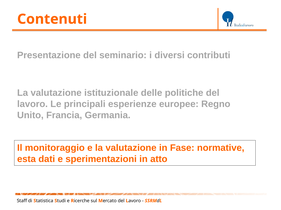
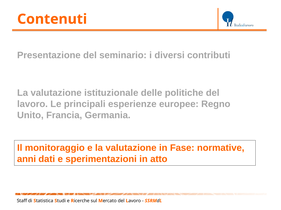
esta: esta -> anni
